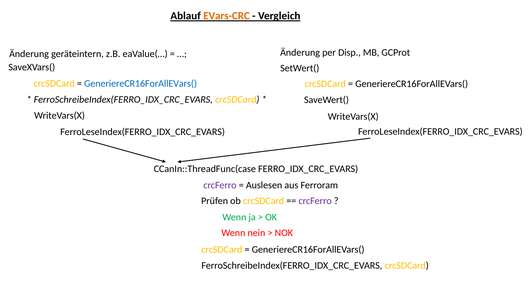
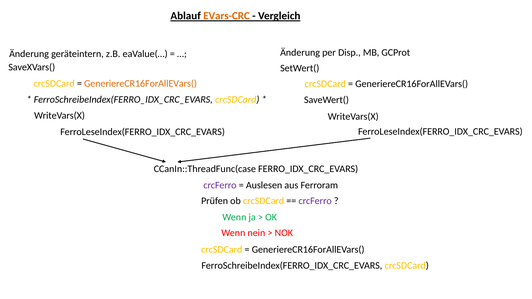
GeneriereCR16ForAllEVars( at (141, 83) colour: blue -> orange
